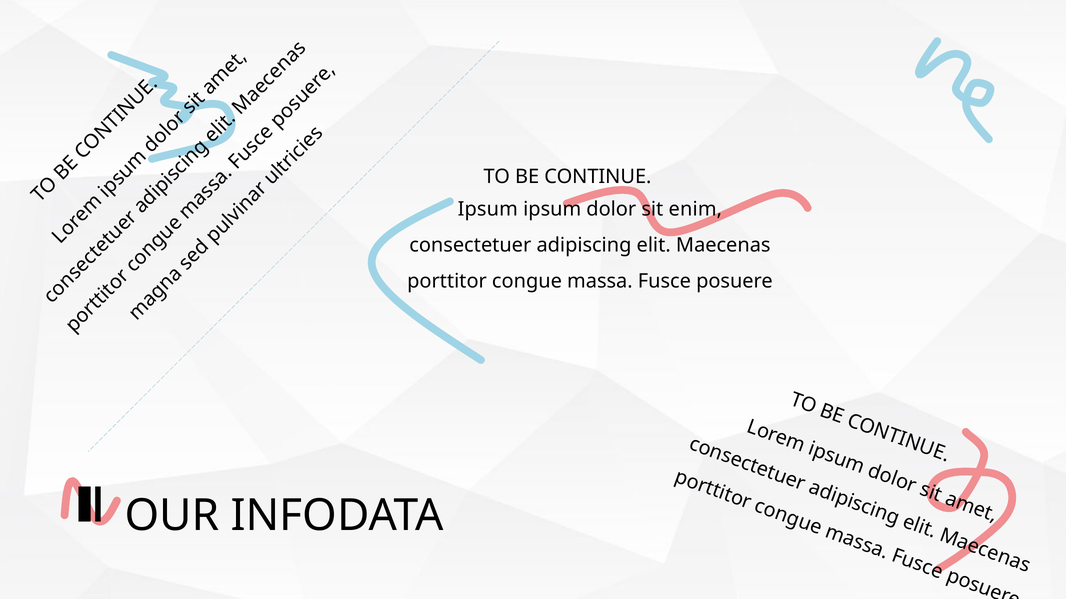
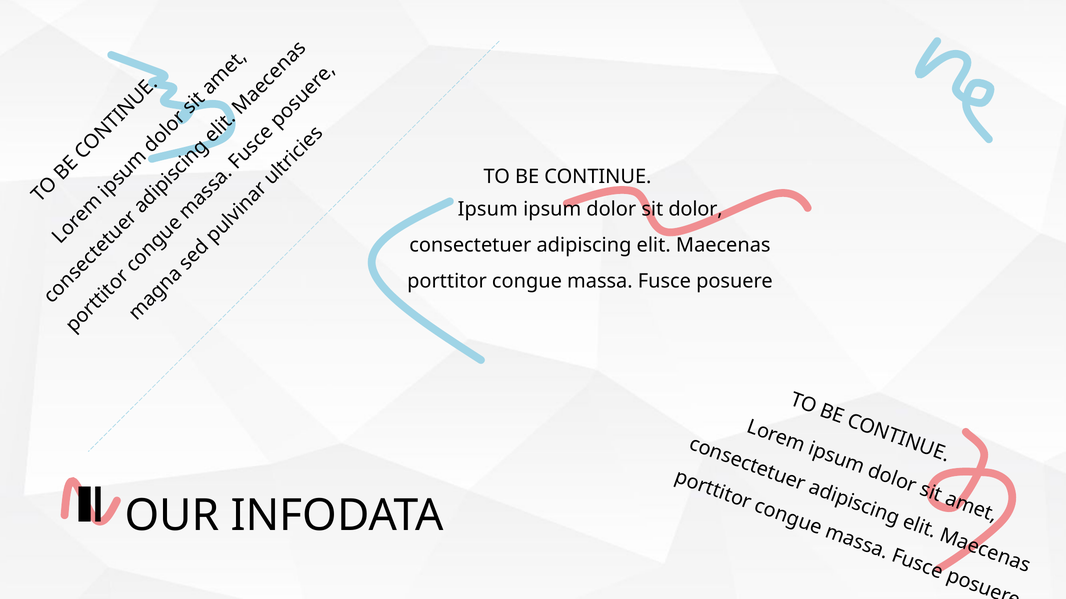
sit enim: enim -> dolor
